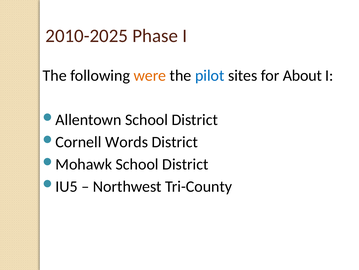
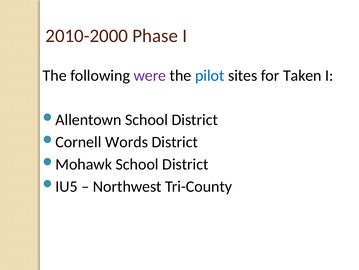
2010-2025: 2010-2025 -> 2010-2000
were colour: orange -> purple
About: About -> Taken
